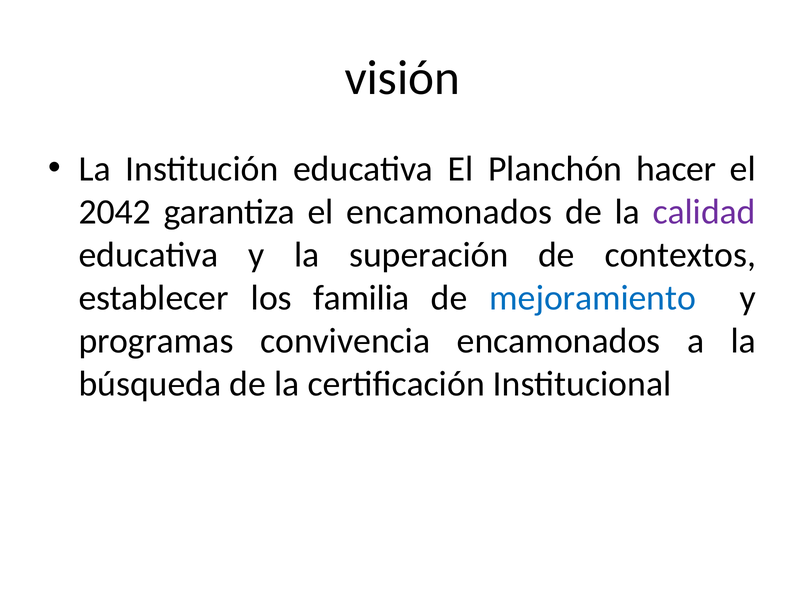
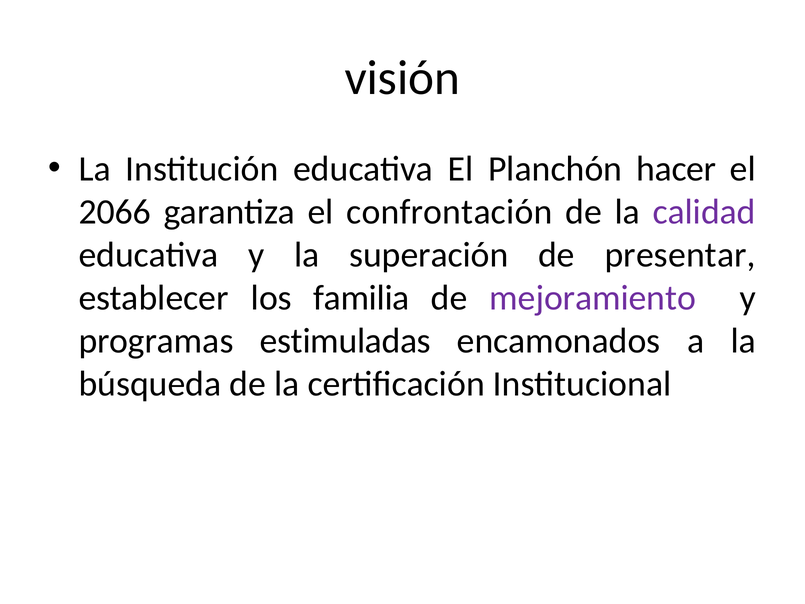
2042: 2042 -> 2066
el encamonados: encamonados -> confrontación
contextos: contextos -> presentar
mejoramiento colour: blue -> purple
convivencia: convivencia -> estimuladas
